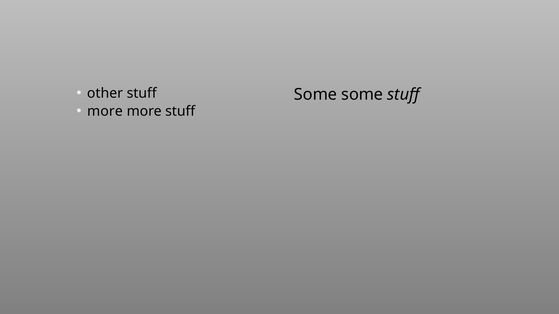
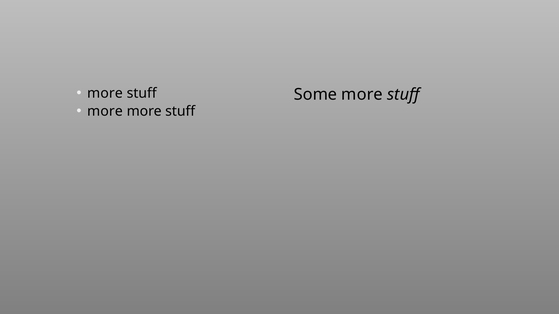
other at (105, 93): other -> more
Some some: some -> more
